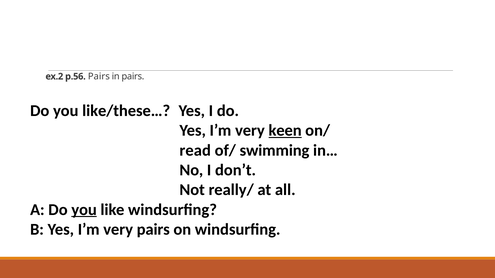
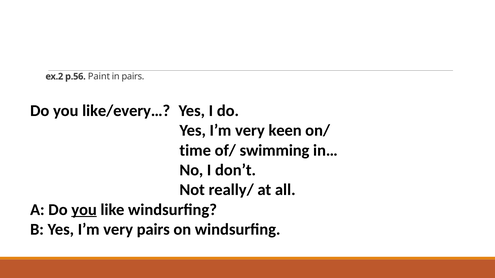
p.56 Pairs: Pairs -> Paint
like/these…: like/these… -> like/every…
keen underline: present -> none
read: read -> time
